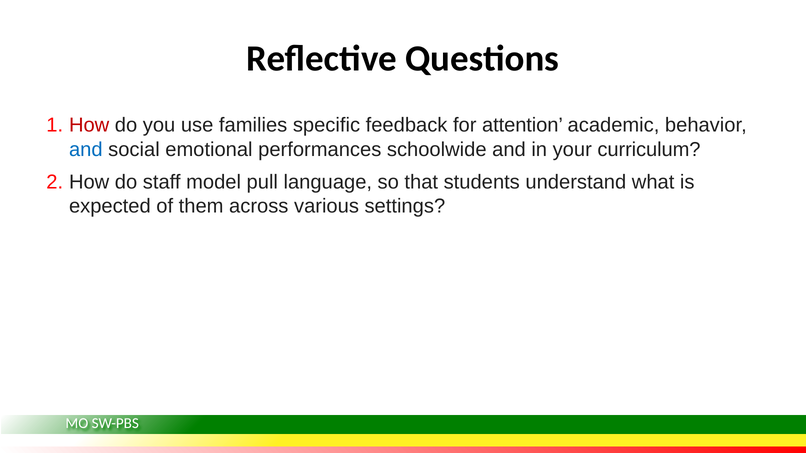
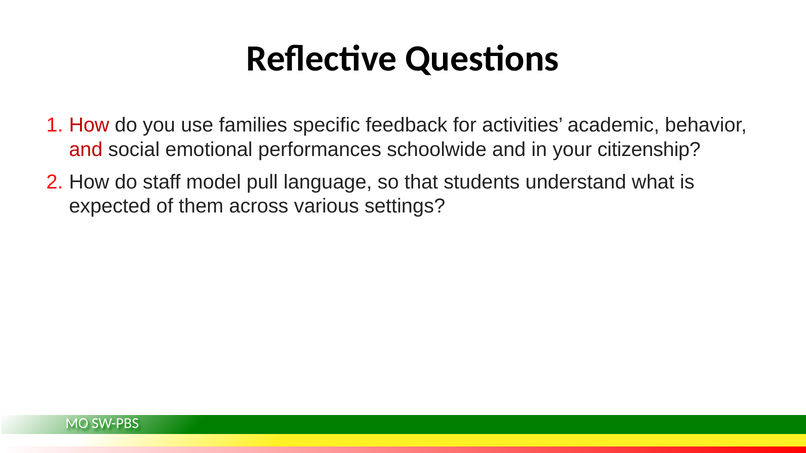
attention: attention -> activities
and at (86, 150) colour: blue -> red
curriculum: curriculum -> citizenship
